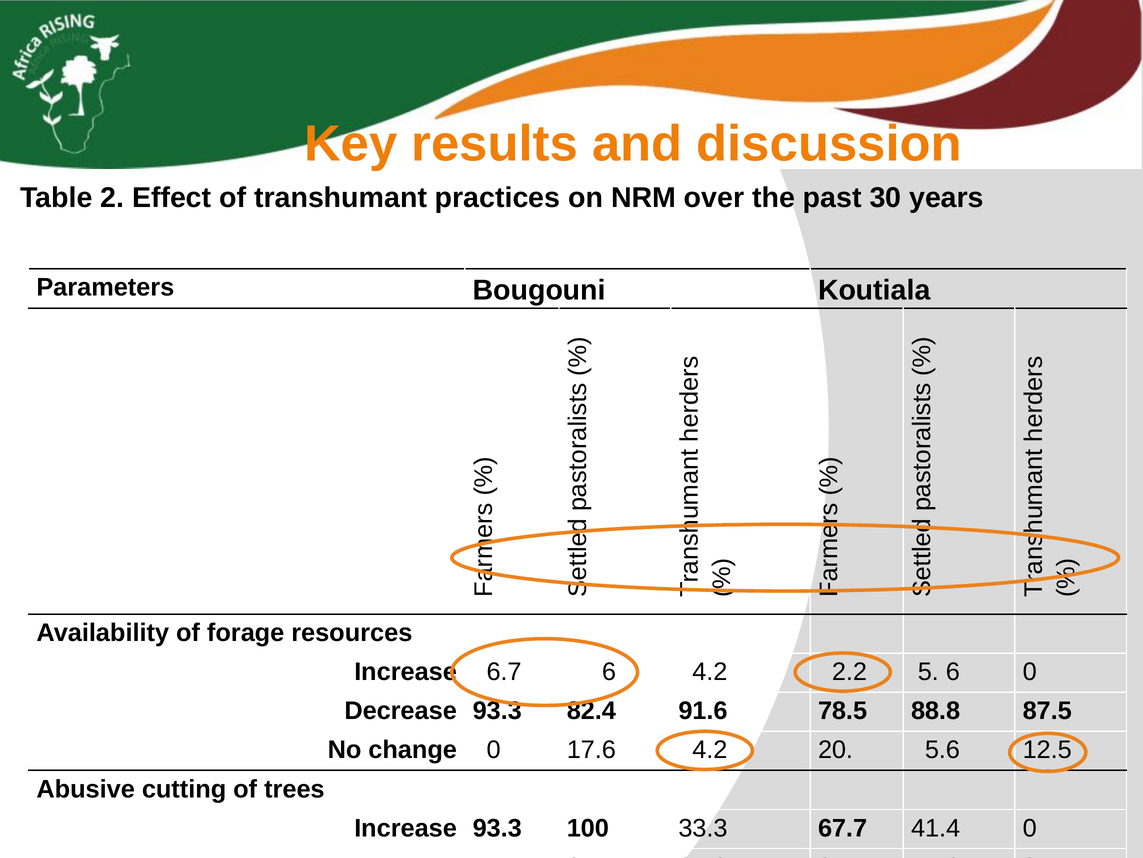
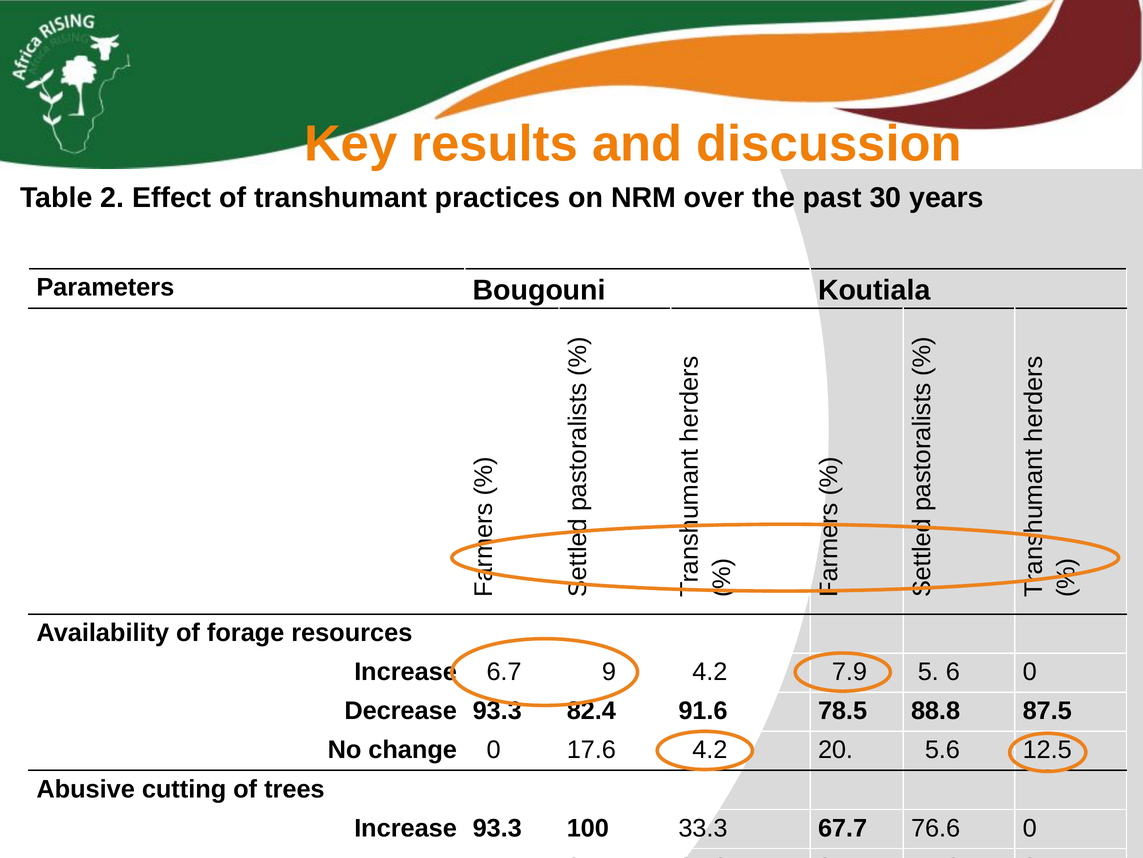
6.7 6: 6 -> 9
2.2: 2.2 -> 7.9
41.4: 41.4 -> 76.6
